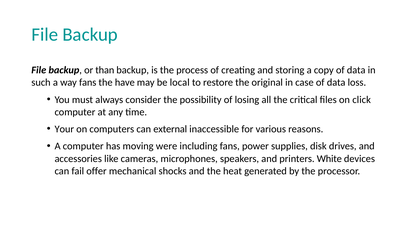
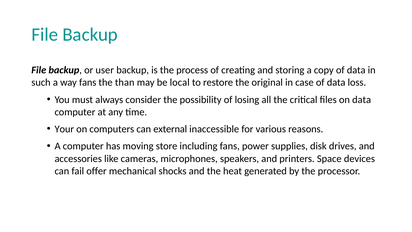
than: than -> user
have: have -> than
on click: click -> data
were: were -> store
White: White -> Space
